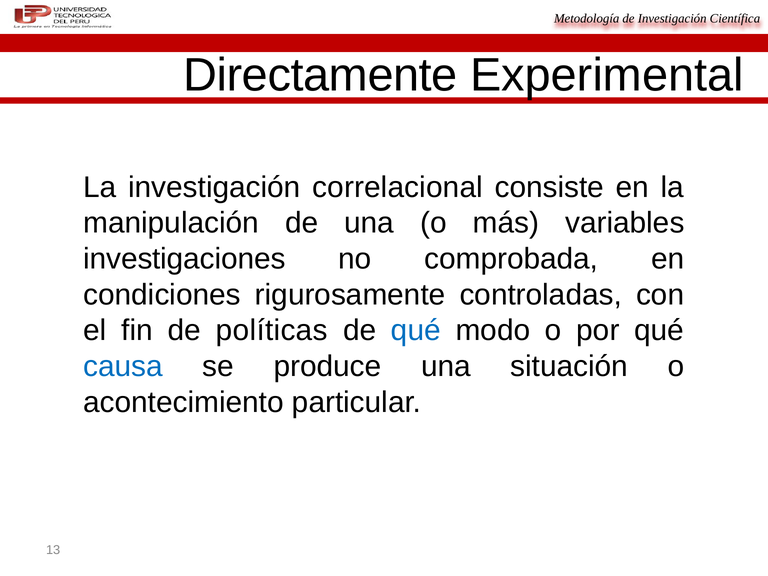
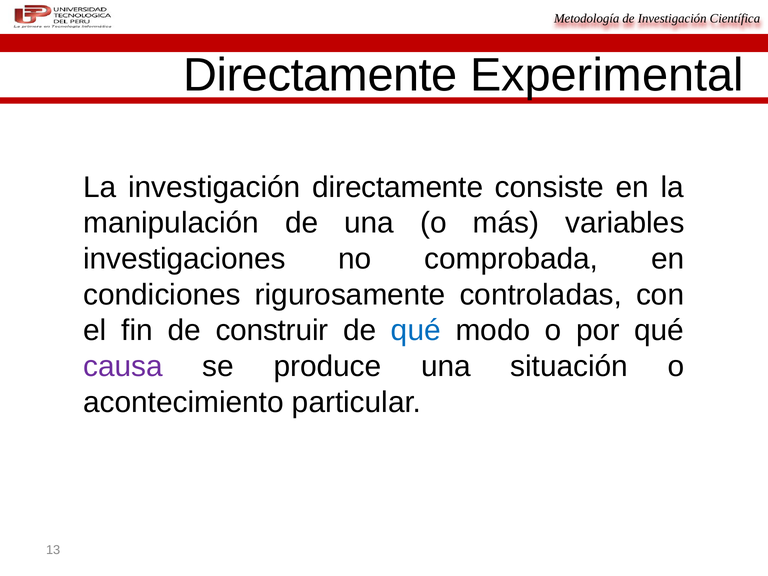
investigación correlacional: correlacional -> directamente
políticas: políticas -> construir
causa colour: blue -> purple
